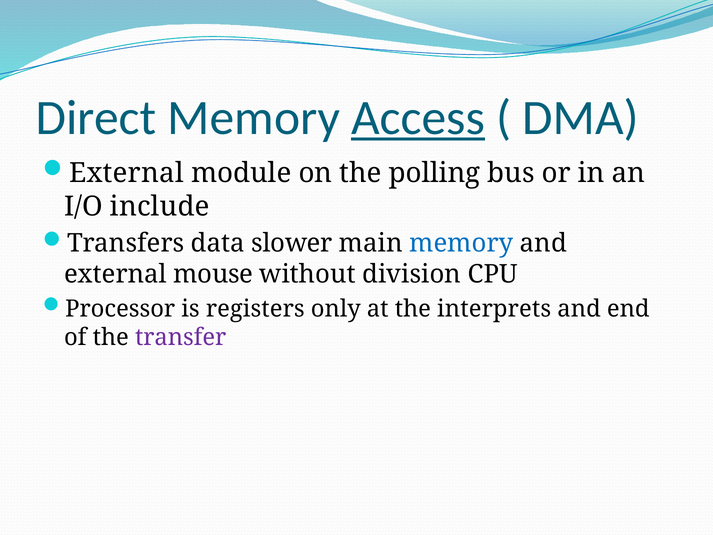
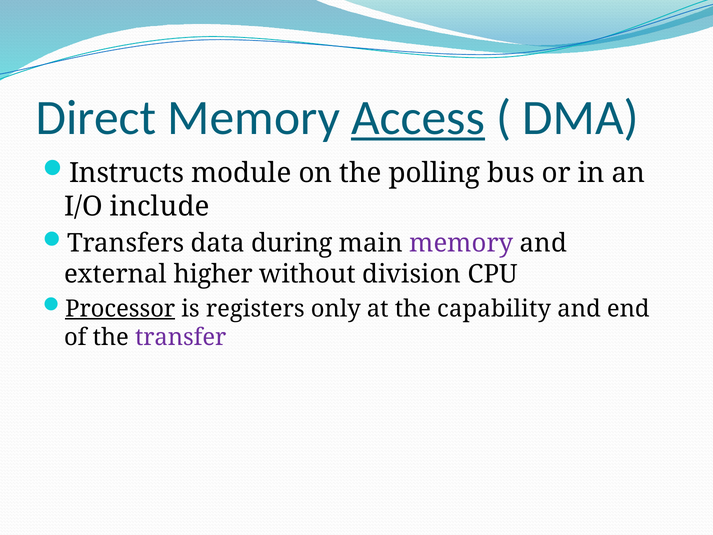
External at (126, 173): External -> Instructs
slower: slower -> during
memory at (461, 243) colour: blue -> purple
mouse: mouse -> higher
Processor underline: none -> present
interprets: interprets -> capability
